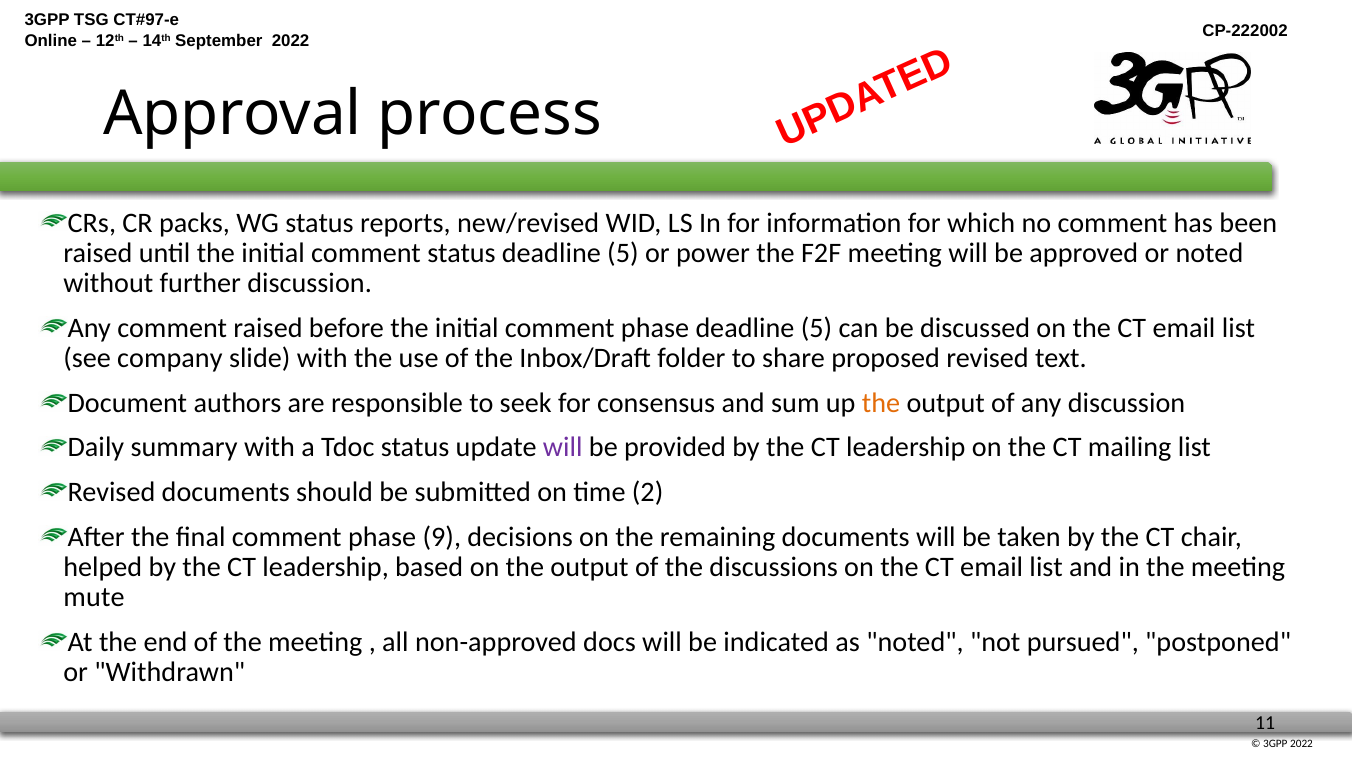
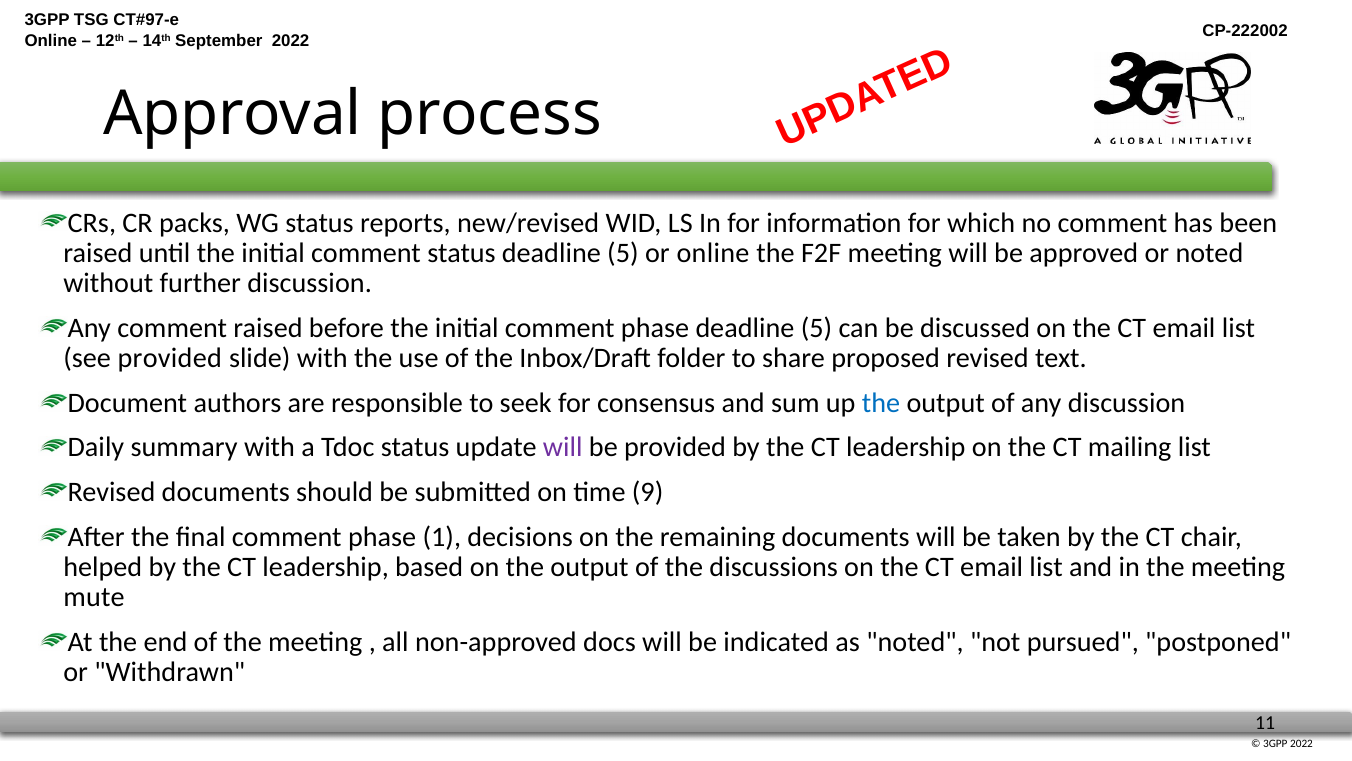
or power: power -> online
see company: company -> provided
the at (881, 403) colour: orange -> blue
2: 2 -> 9
9: 9 -> 1
